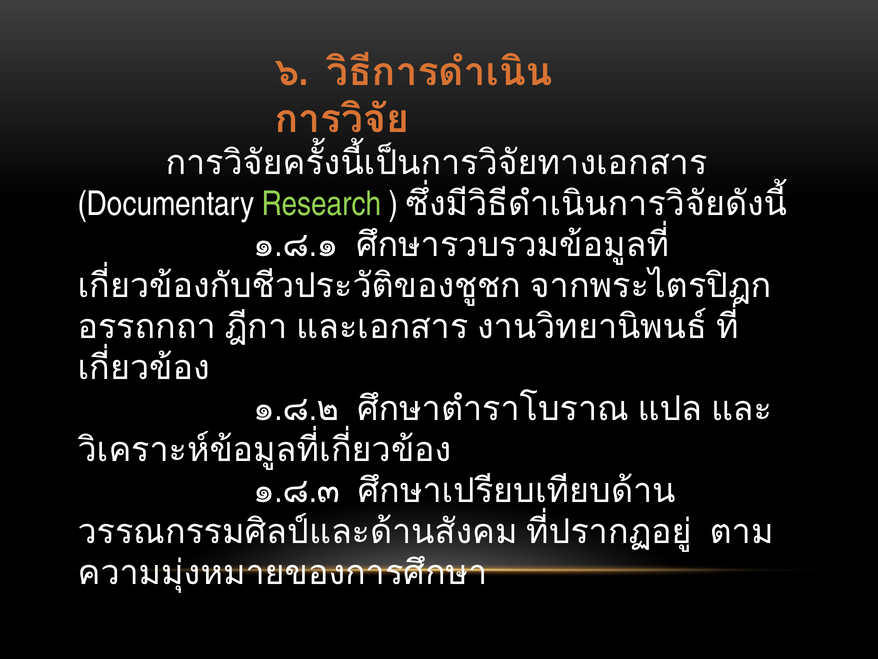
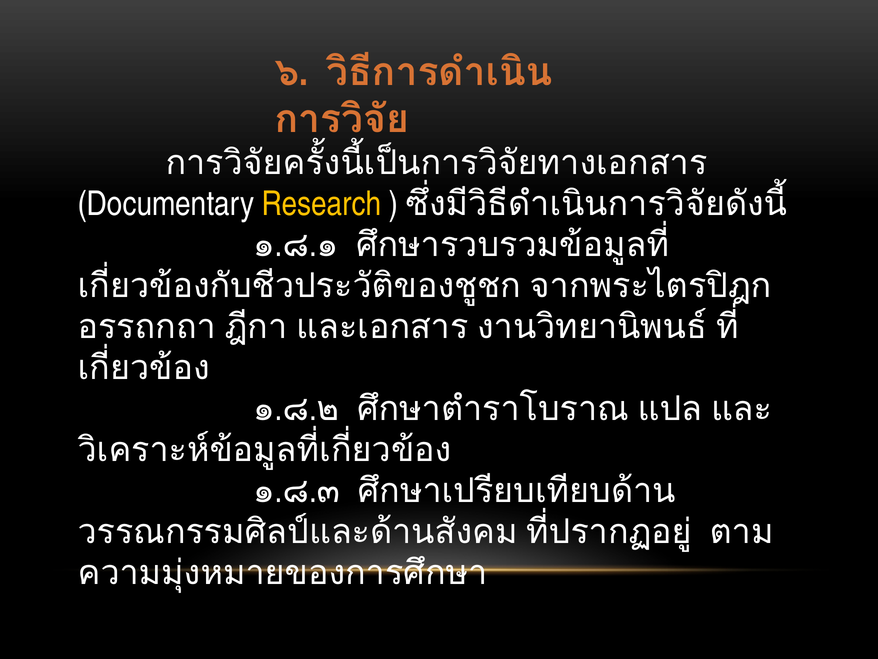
Research colour: light green -> yellow
